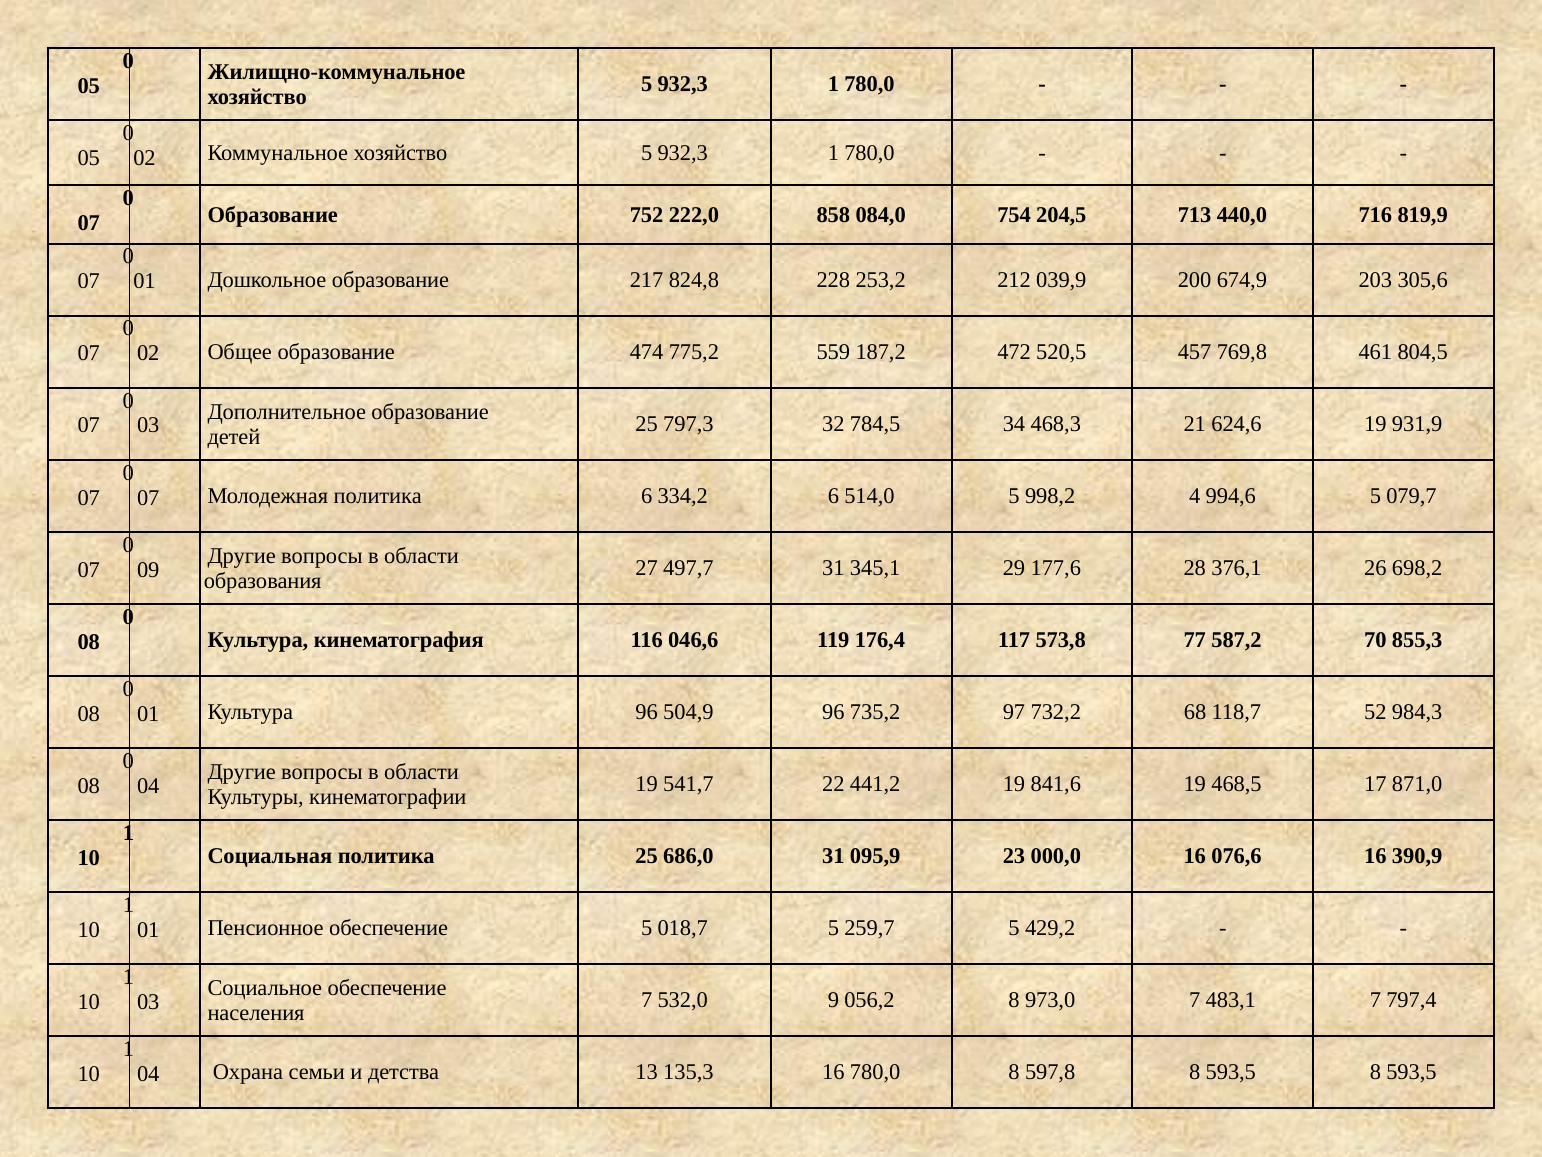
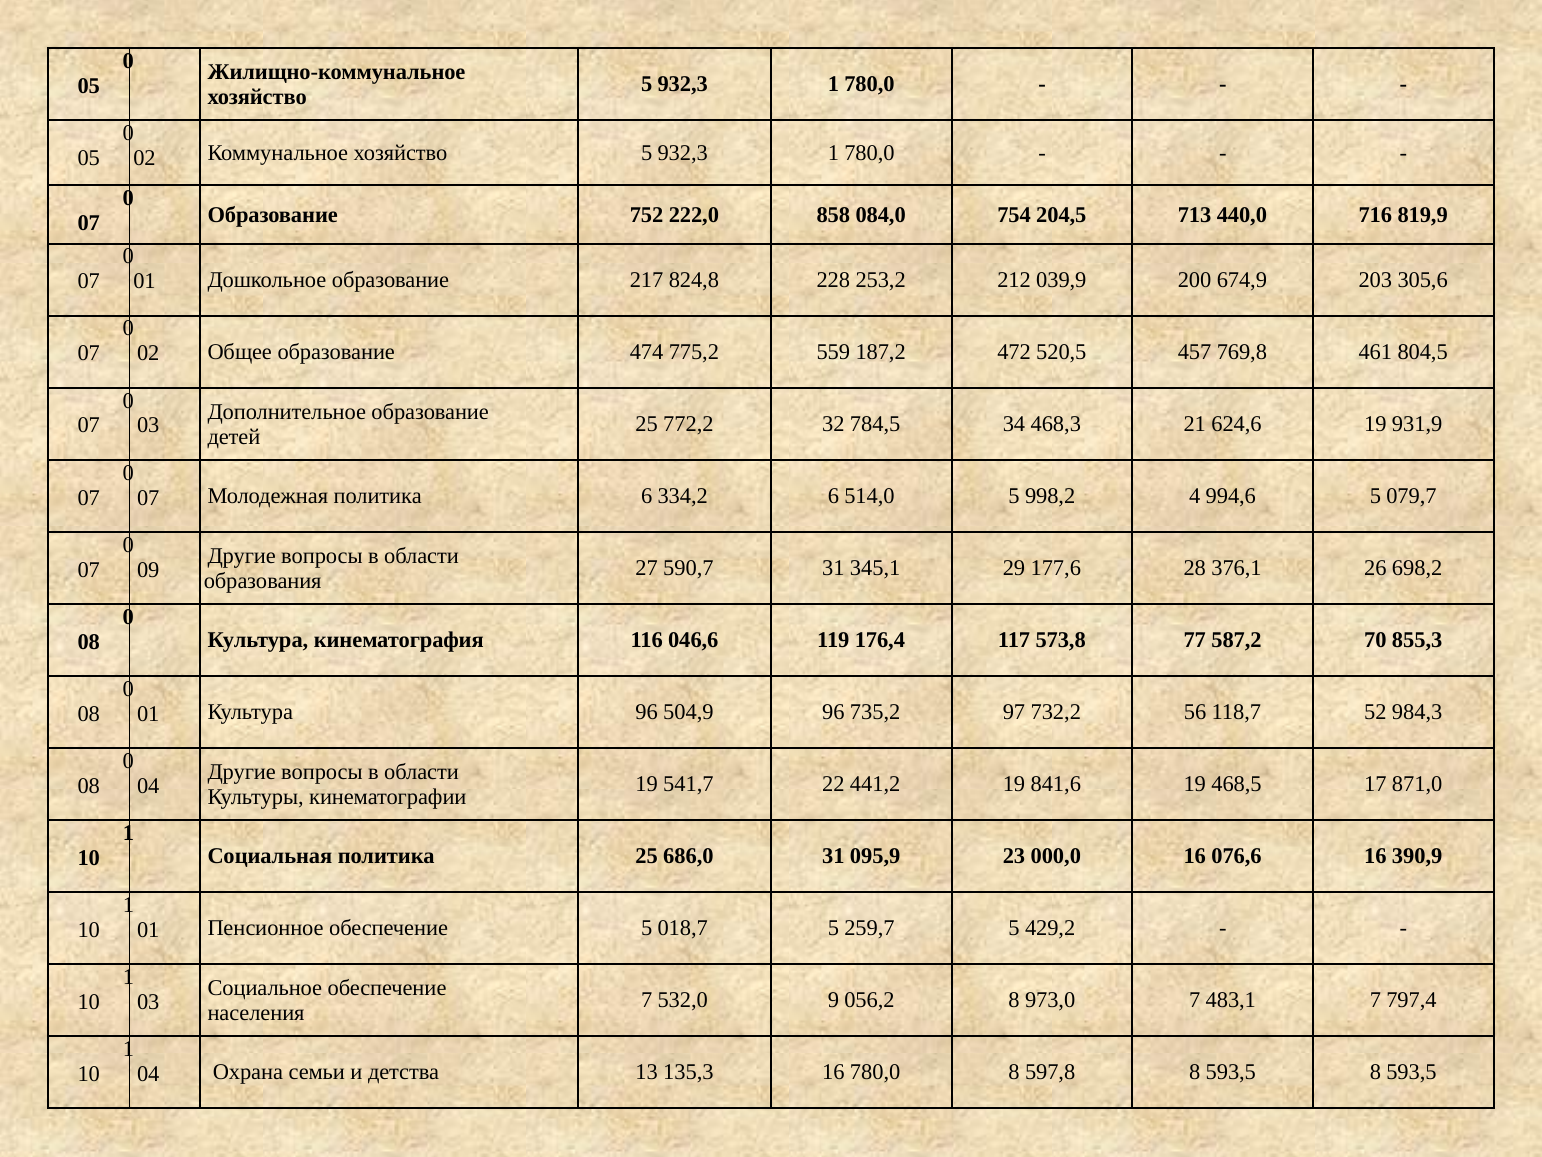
797,3: 797,3 -> 772,2
497,7: 497,7 -> 590,7
68: 68 -> 56
